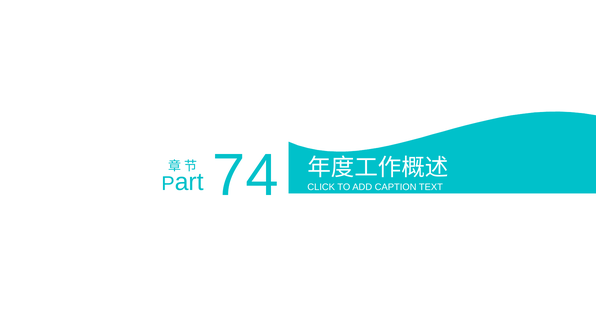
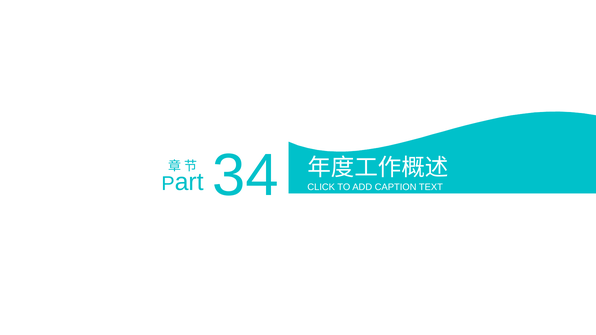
74: 74 -> 34
